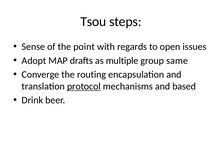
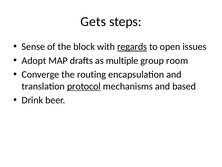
Tsou: Tsou -> Gets
point: point -> block
regards underline: none -> present
same: same -> room
